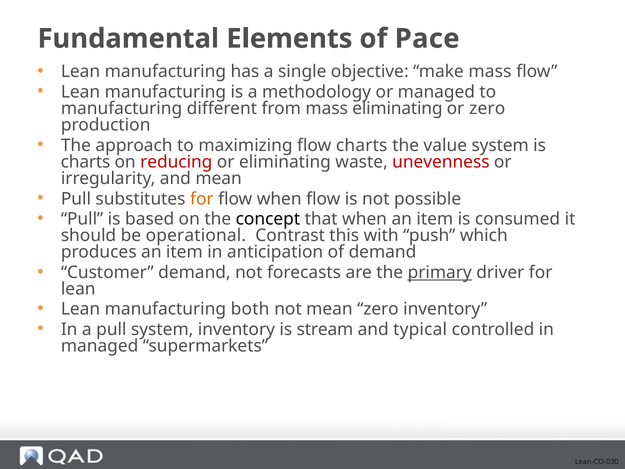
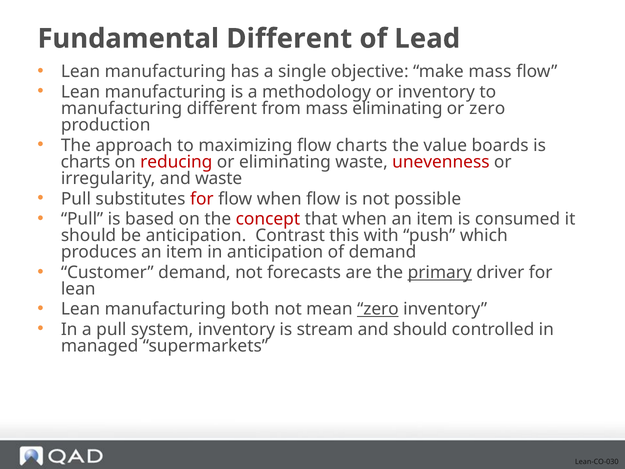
Fundamental Elements: Elements -> Different
Pace: Pace -> Lead
or managed: managed -> inventory
value system: system -> boards
and mean: mean -> waste
for at (202, 199) colour: orange -> red
concept colour: black -> red
be operational: operational -> anticipation
zero at (378, 309) underline: none -> present
and typical: typical -> should
